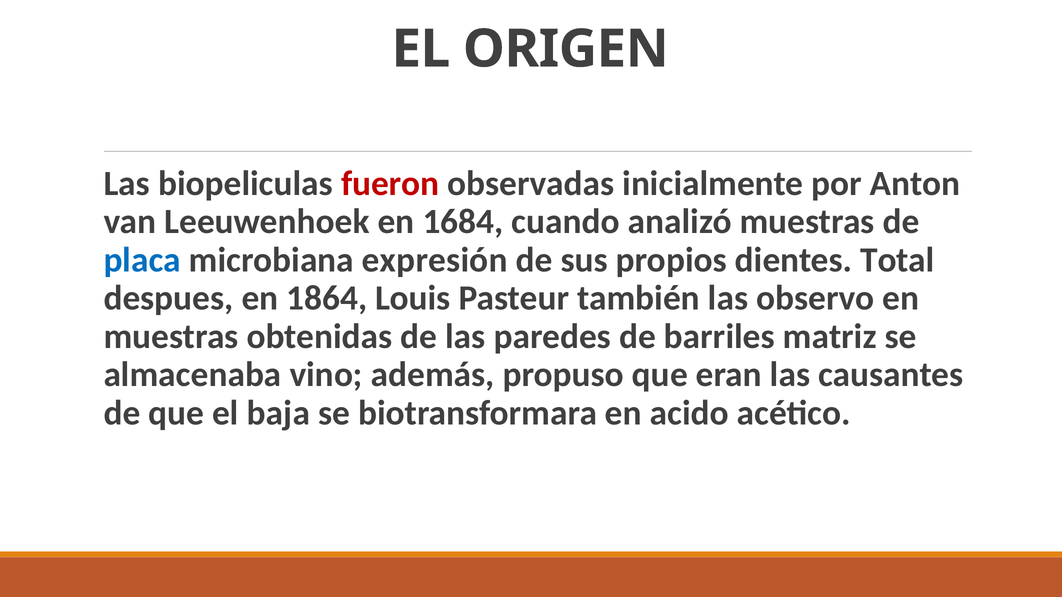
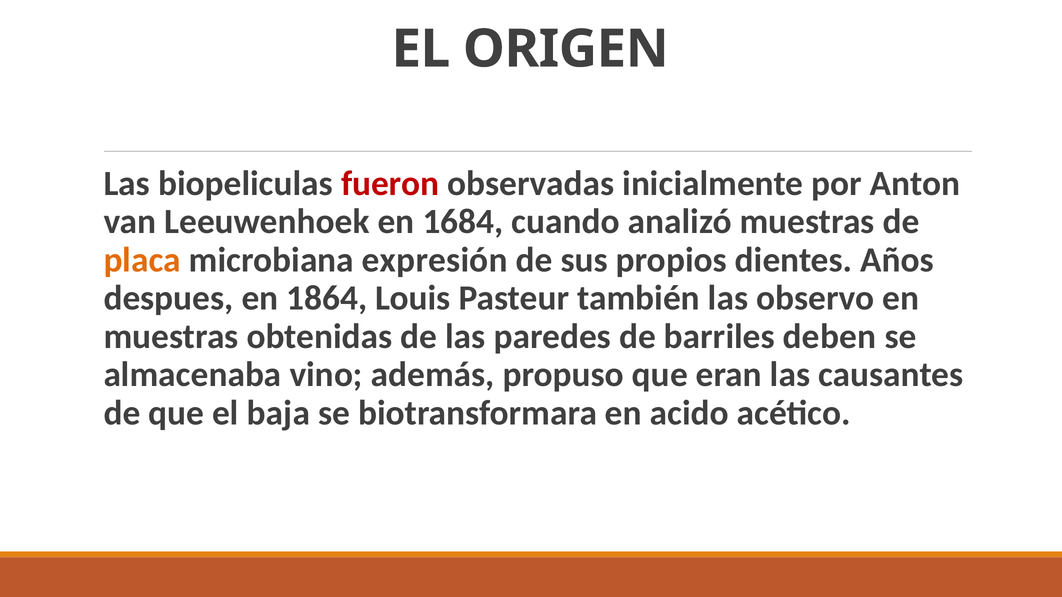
placa colour: blue -> orange
Total: Total -> Años
matriz: matriz -> deben
